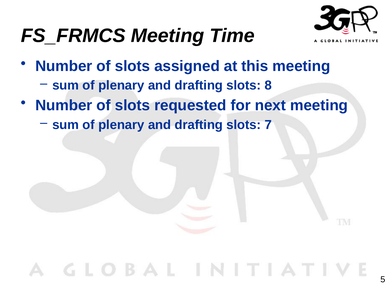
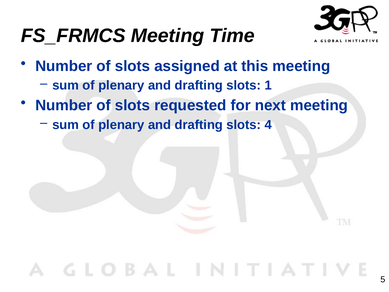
8: 8 -> 1
7: 7 -> 4
